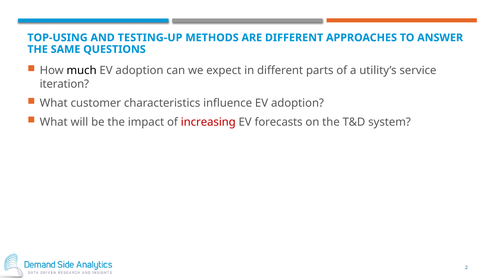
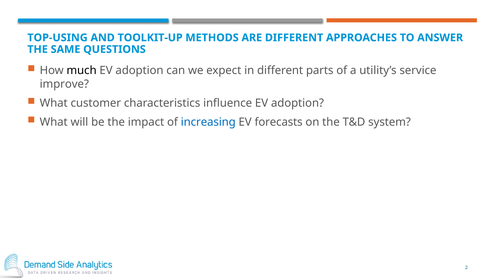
TESTING-UP: TESTING-UP -> TOOLKIT-UP
iteration: iteration -> improve
increasing colour: red -> blue
